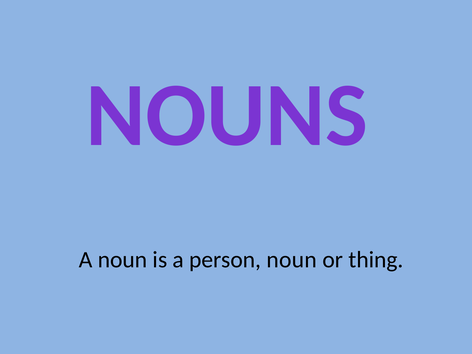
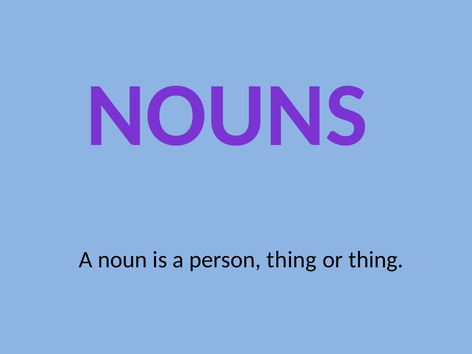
person noun: noun -> thing
